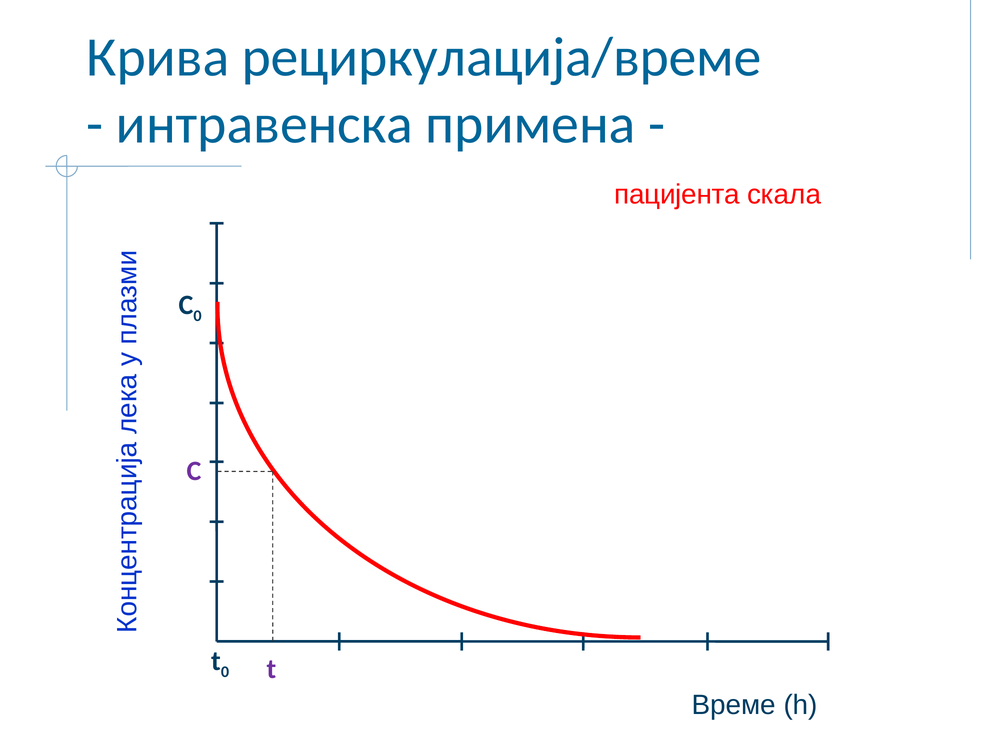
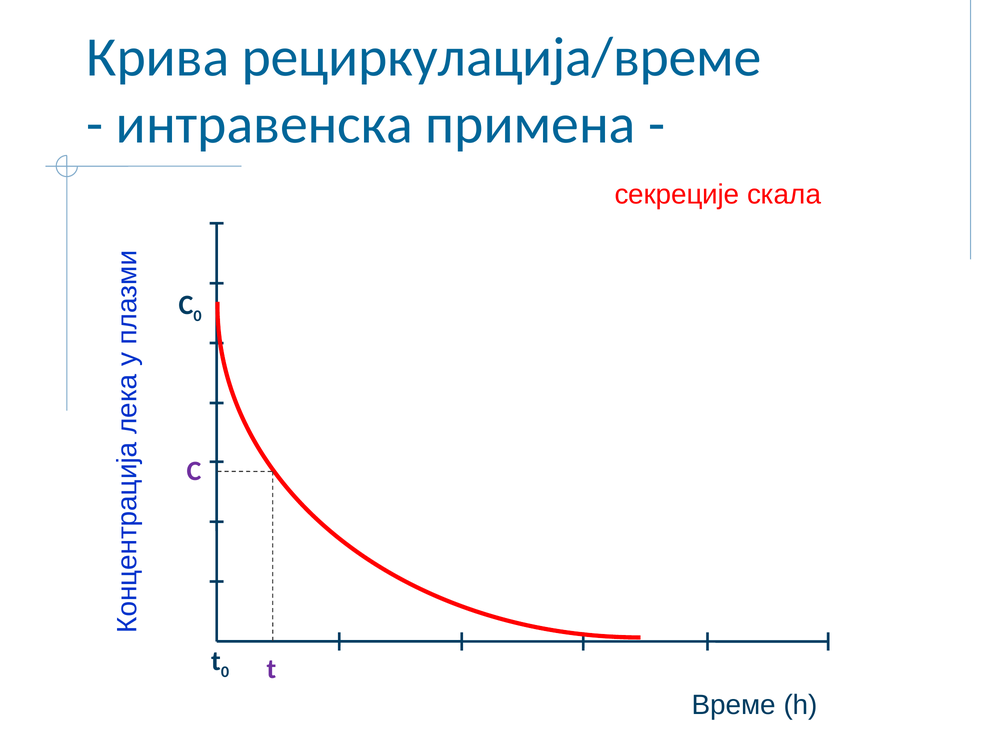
пацијента: пацијента -> секреције
